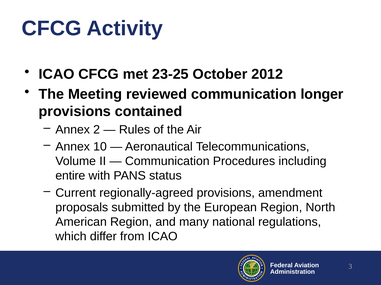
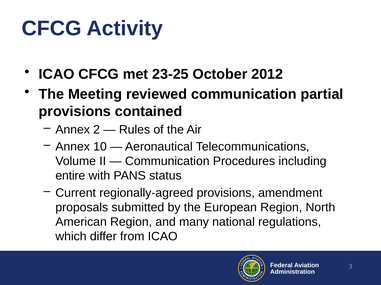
longer: longer -> partial
